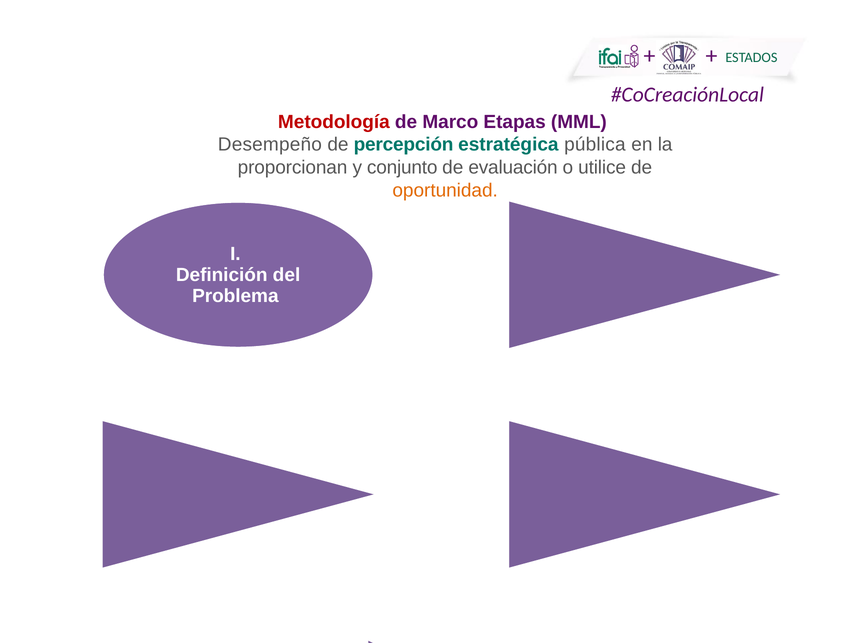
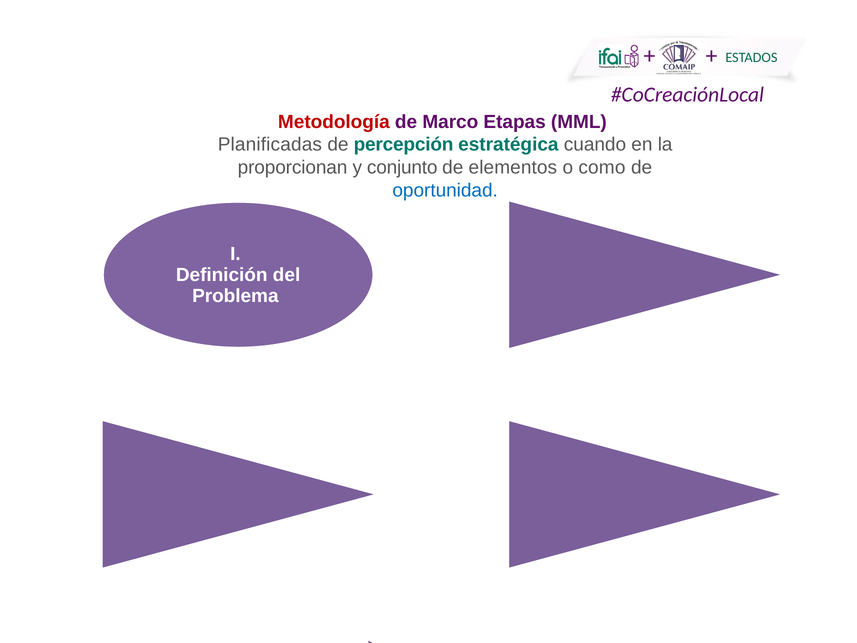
Desempeño: Desempeño -> Planificadas
pública: pública -> cuando
evaluación: evaluación -> elementos
utilice: utilice -> como
oportunidad colour: orange -> blue
